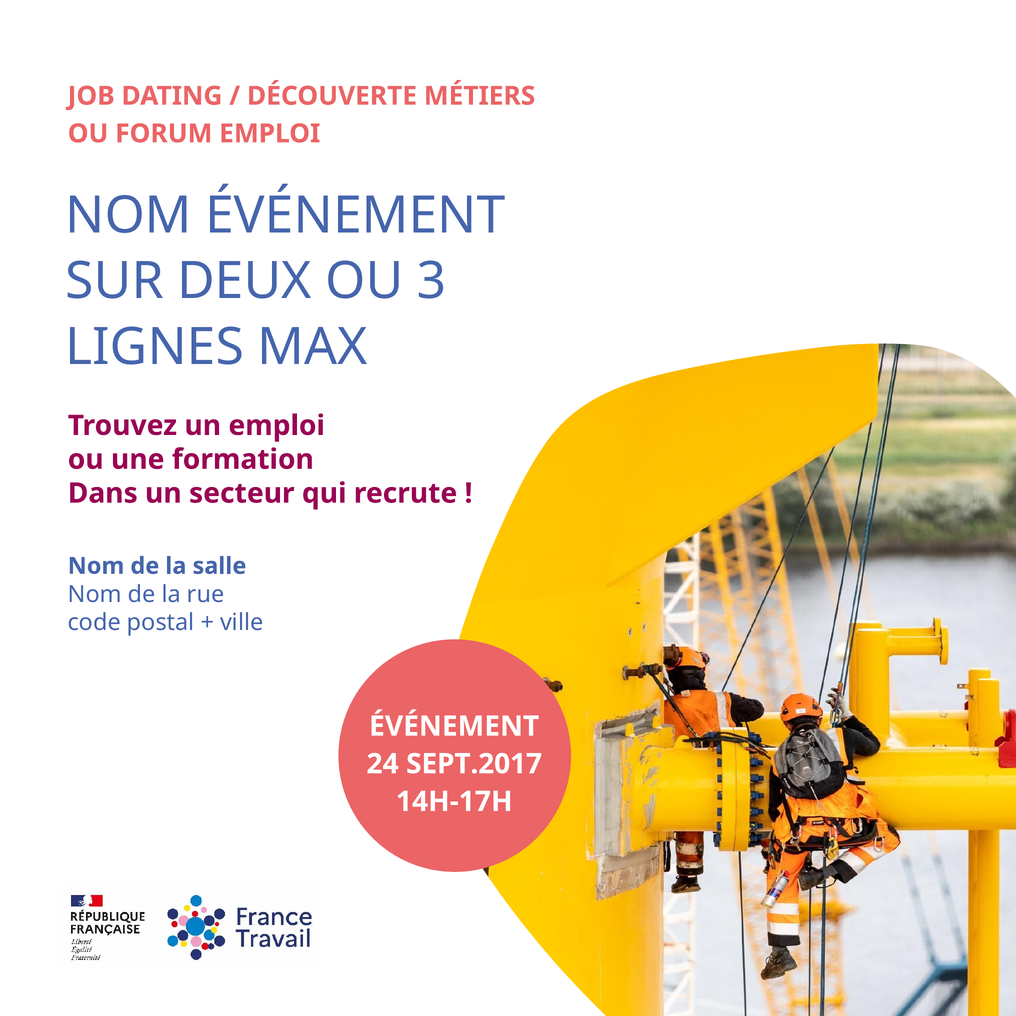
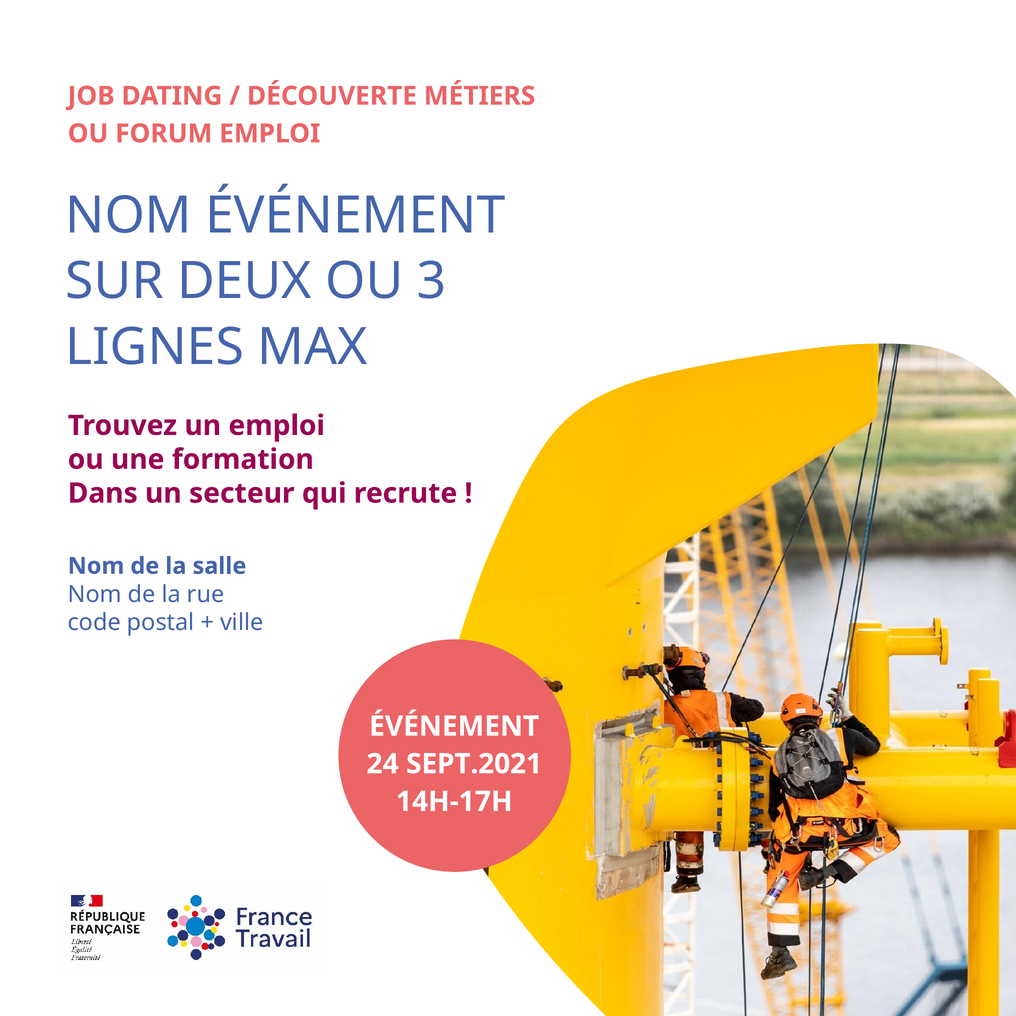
SEPT.2017: SEPT.2017 -> SEPT.2021
